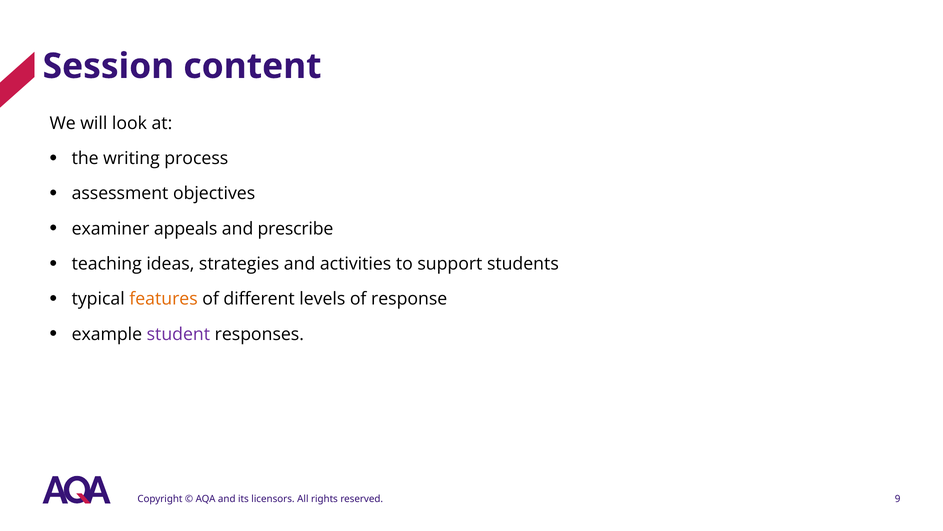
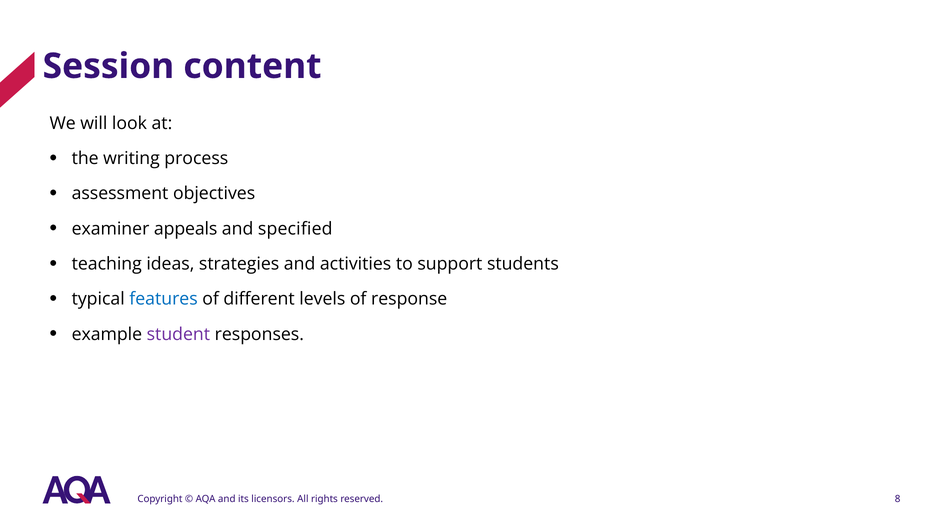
prescribe: prescribe -> specified
features colour: orange -> blue
9: 9 -> 8
